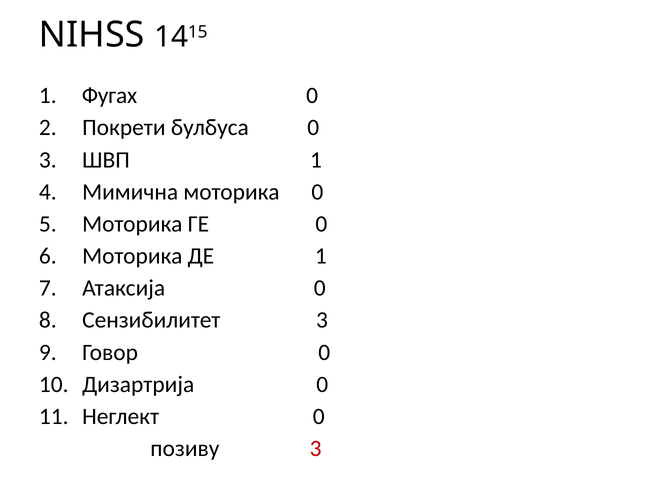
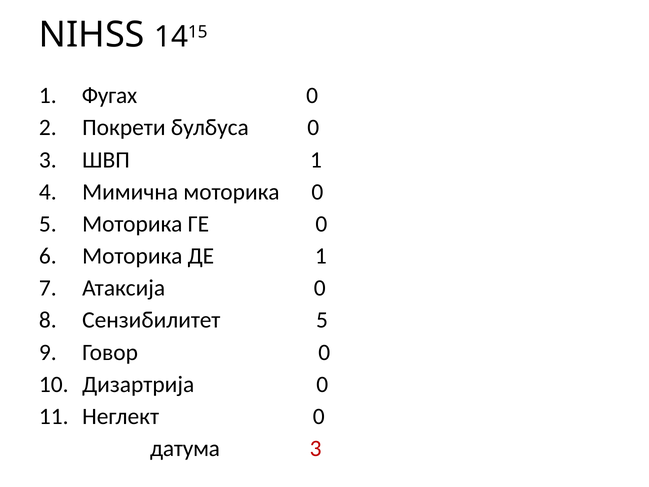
Сензибилитет 3: 3 -> 5
позиву: позиву -> датума
